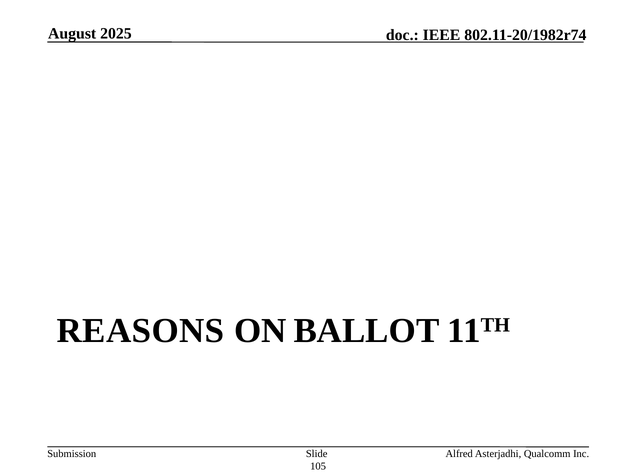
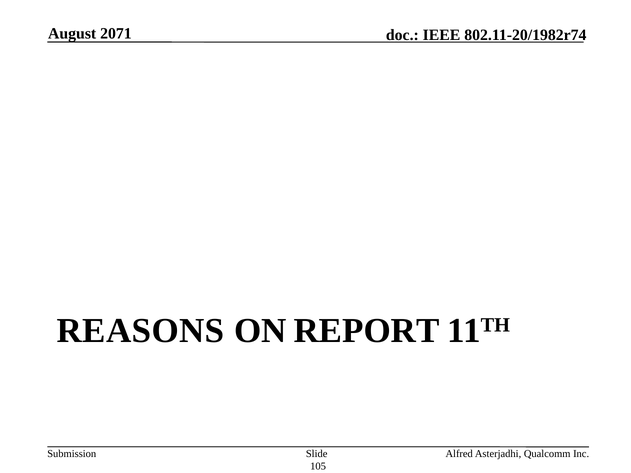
2025: 2025 -> 2071
BALLOT: BALLOT -> REPORT
